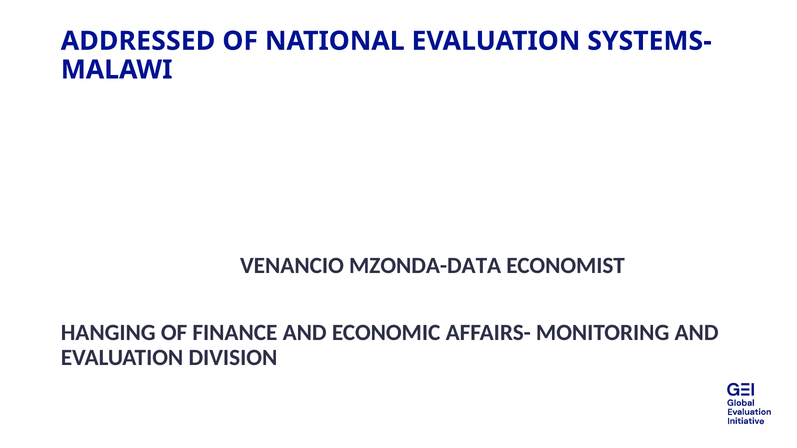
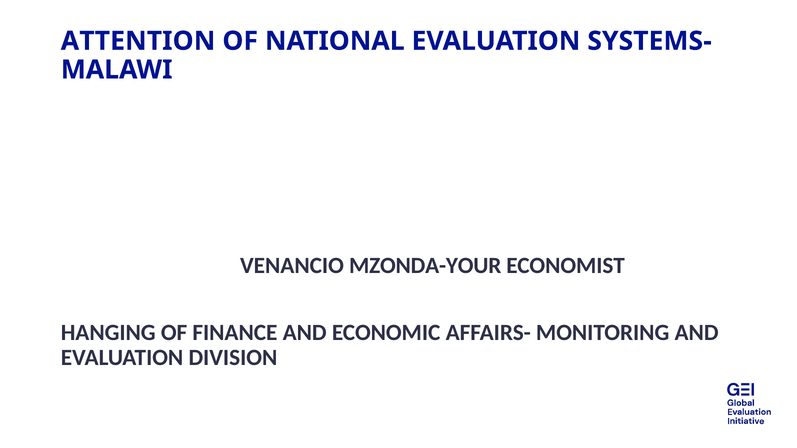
ADDRESSED: ADDRESSED -> ATTENTION
MZONDA-DATA: MZONDA-DATA -> MZONDA-YOUR
